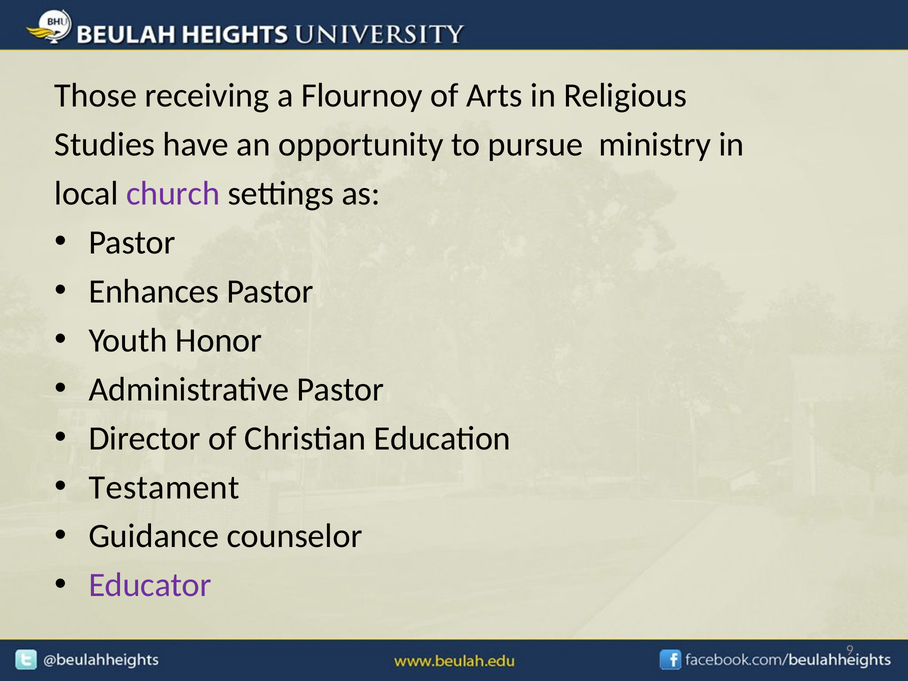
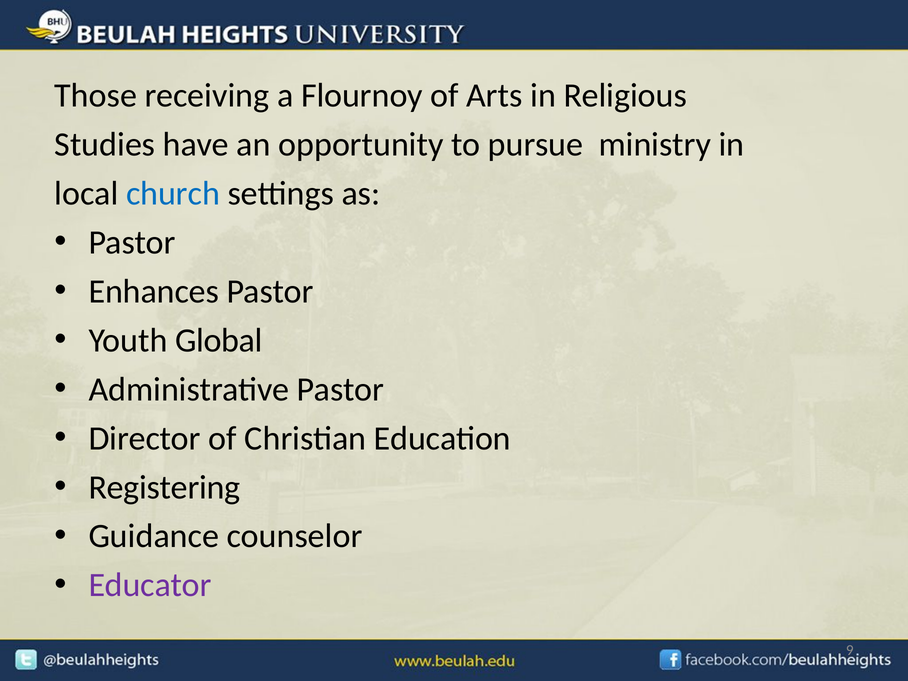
church colour: purple -> blue
Honor: Honor -> Global
Testament: Testament -> Registering
